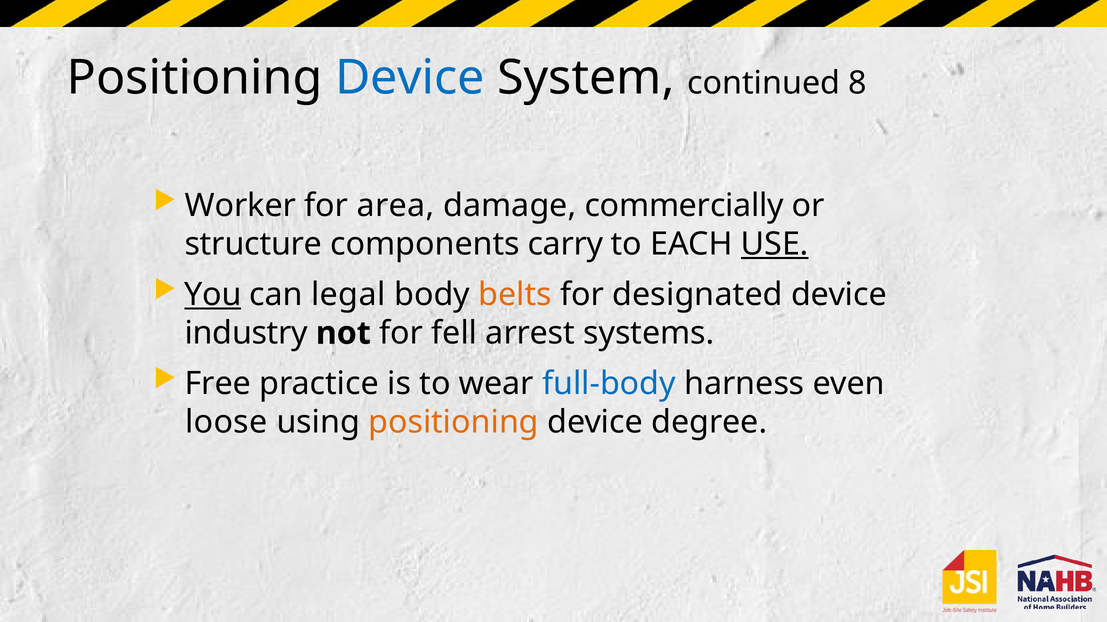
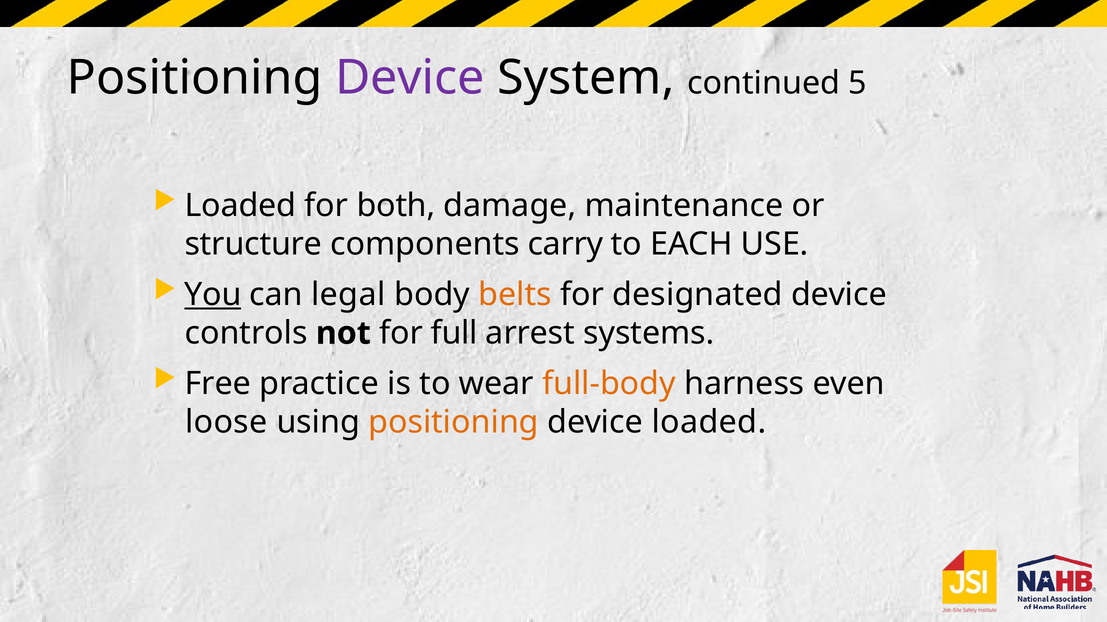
Device at (410, 78) colour: blue -> purple
8: 8 -> 5
Worker at (240, 206): Worker -> Loaded
area: area -> both
commercially: commercially -> maintenance
USE underline: present -> none
industry: industry -> controls
fell: fell -> full
full-body colour: blue -> orange
device degree: degree -> loaded
